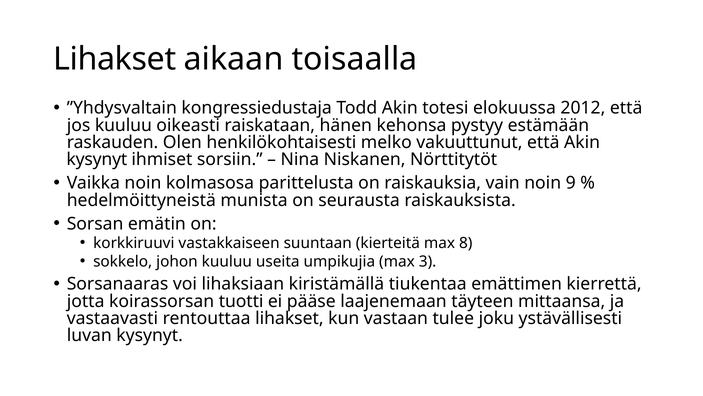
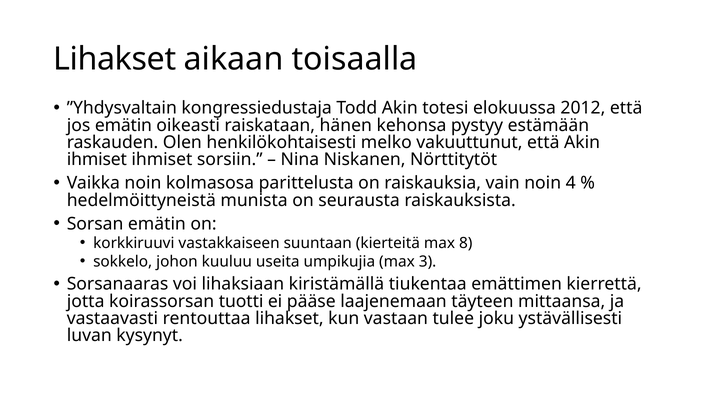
jos kuuluu: kuuluu -> emätin
kysynyt at (97, 159): kysynyt -> ihmiset
9: 9 -> 4
